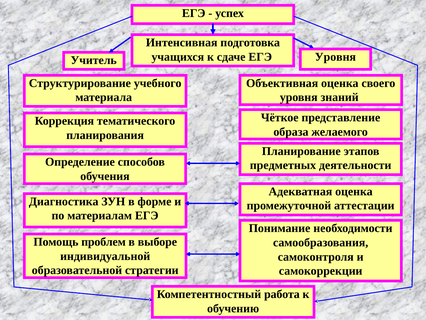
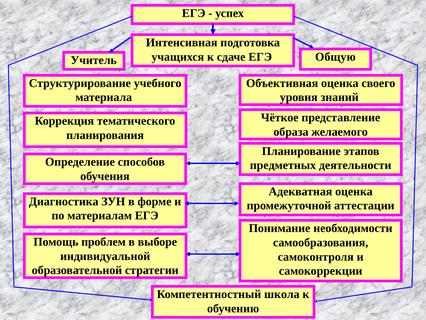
Учитель Уровня: Уровня -> Общую
работа: работа -> школа
